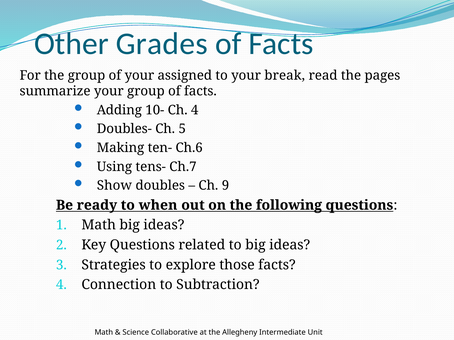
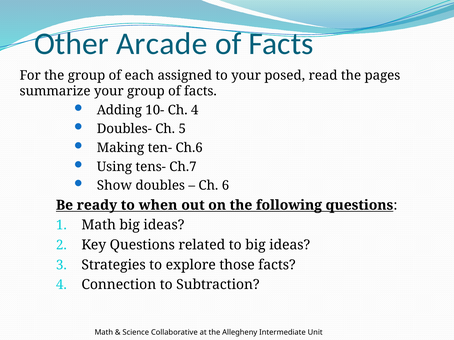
Grades: Grades -> Arcade
of your: your -> each
break: break -> posed
9: 9 -> 6
